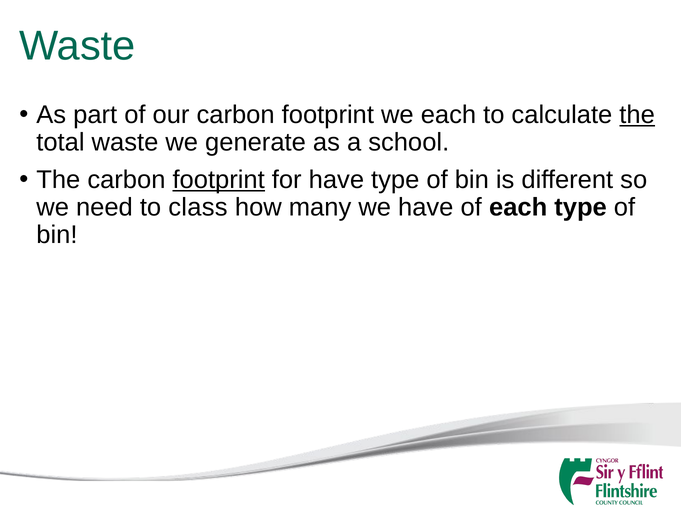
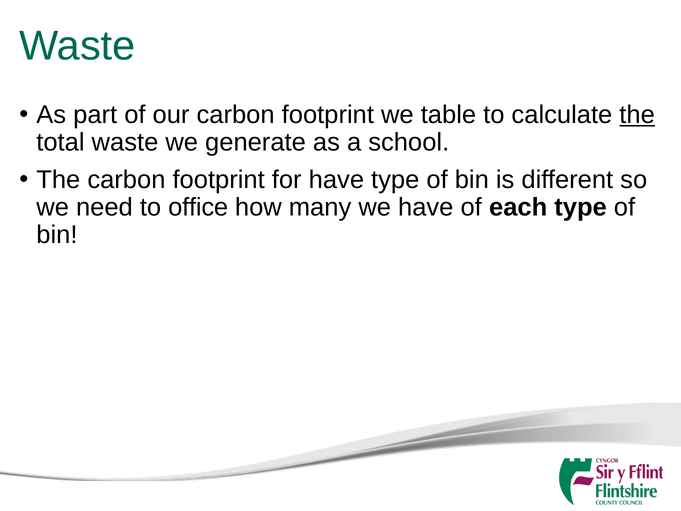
we each: each -> table
footprint at (219, 180) underline: present -> none
class: class -> office
